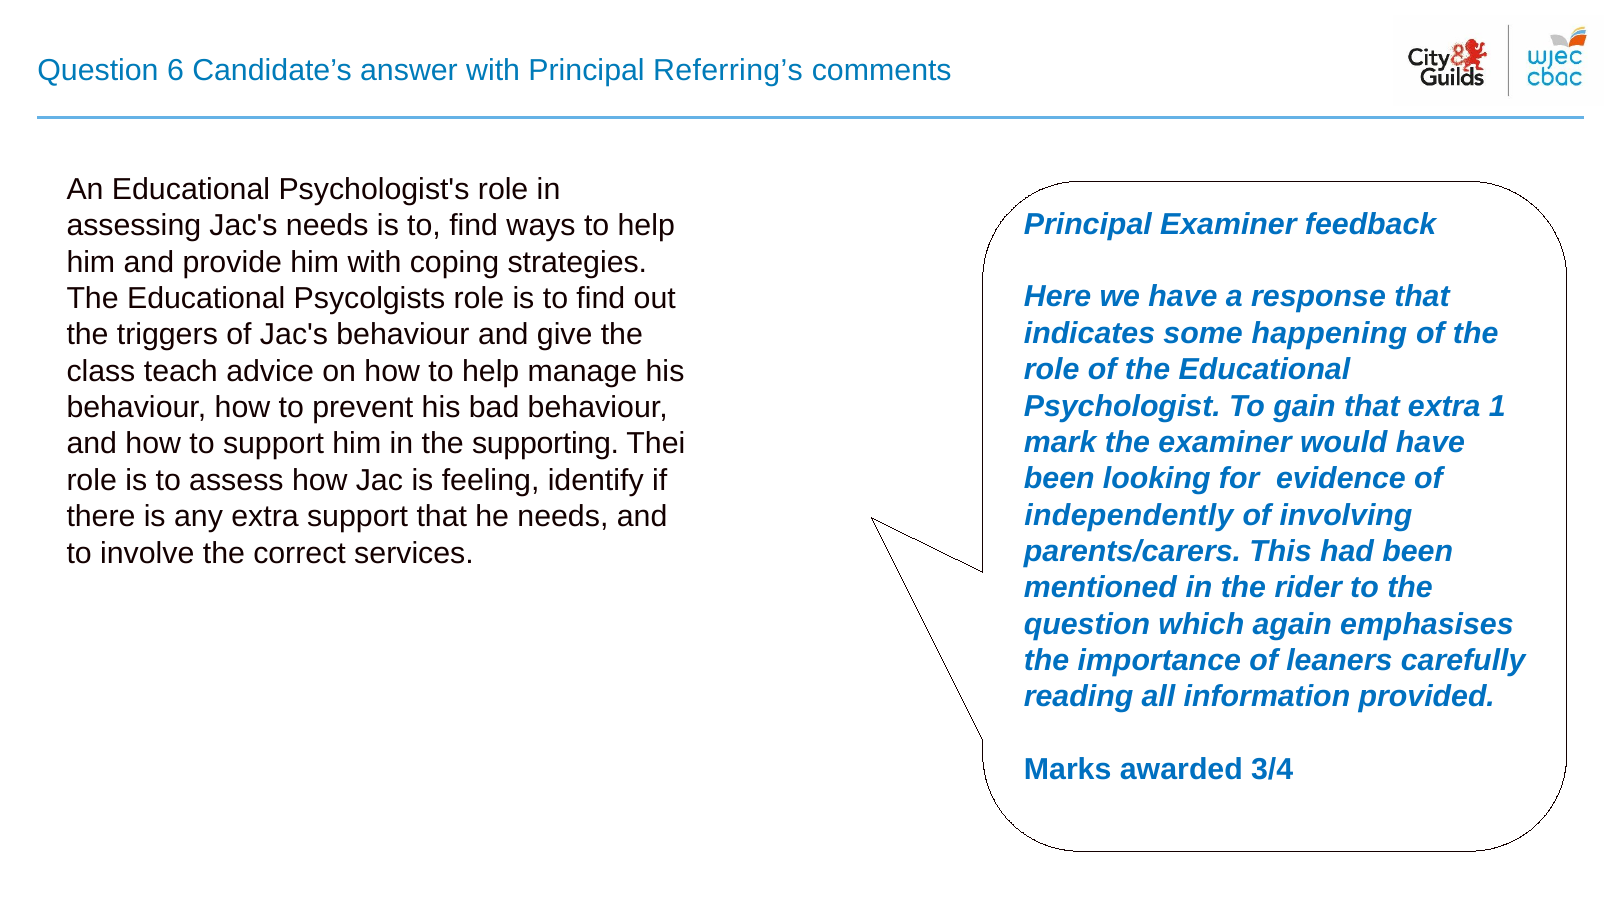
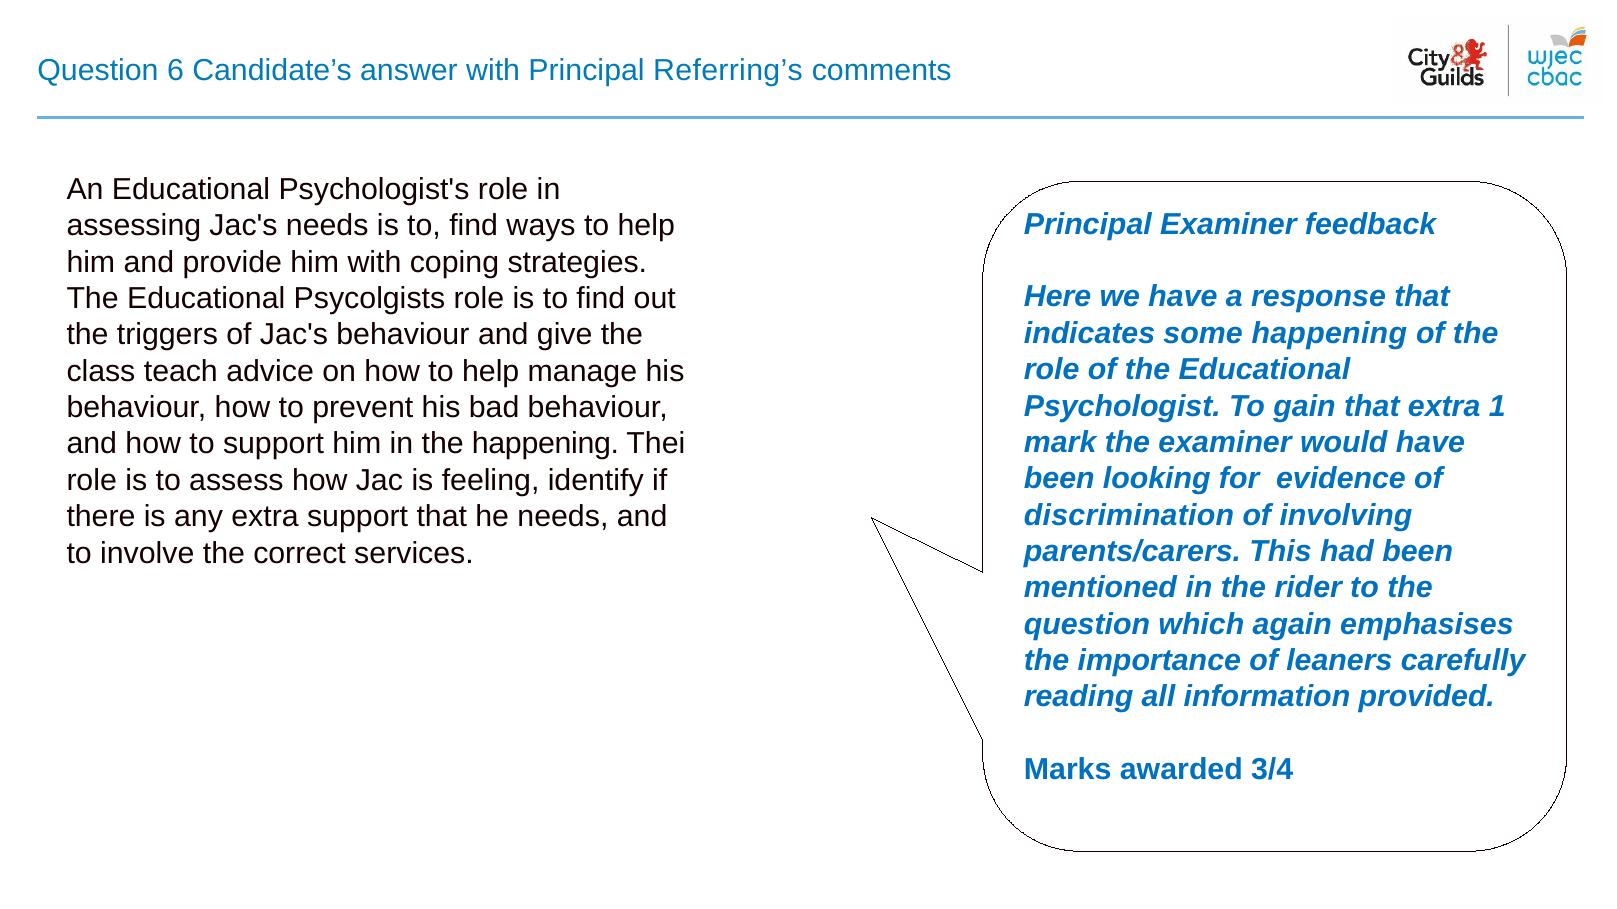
the supporting: supporting -> happening
independently: independently -> discrimination
